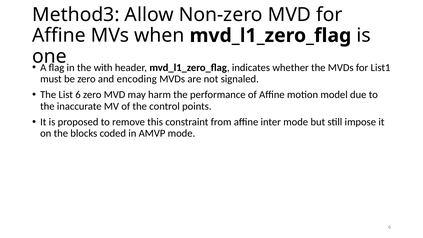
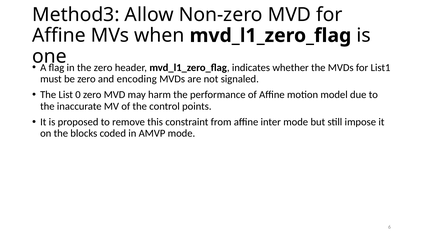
the with: with -> zero
List 6: 6 -> 0
